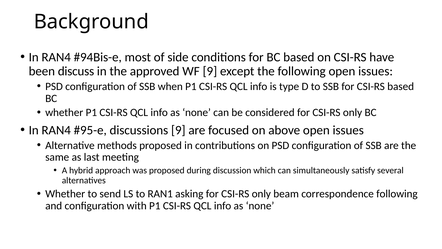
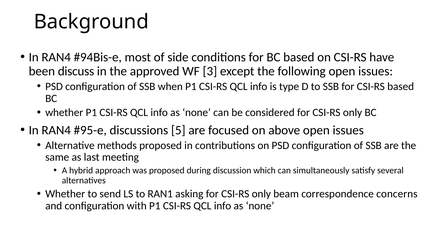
WF 9: 9 -> 3
discussions 9: 9 -> 5
correspondence following: following -> concerns
